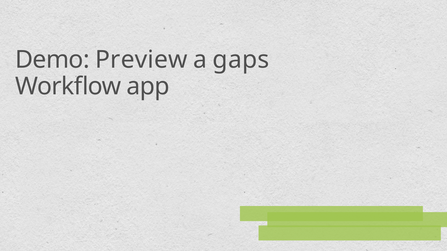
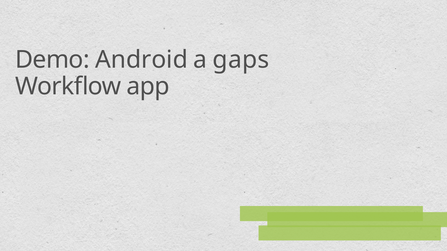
Preview: Preview -> Android
